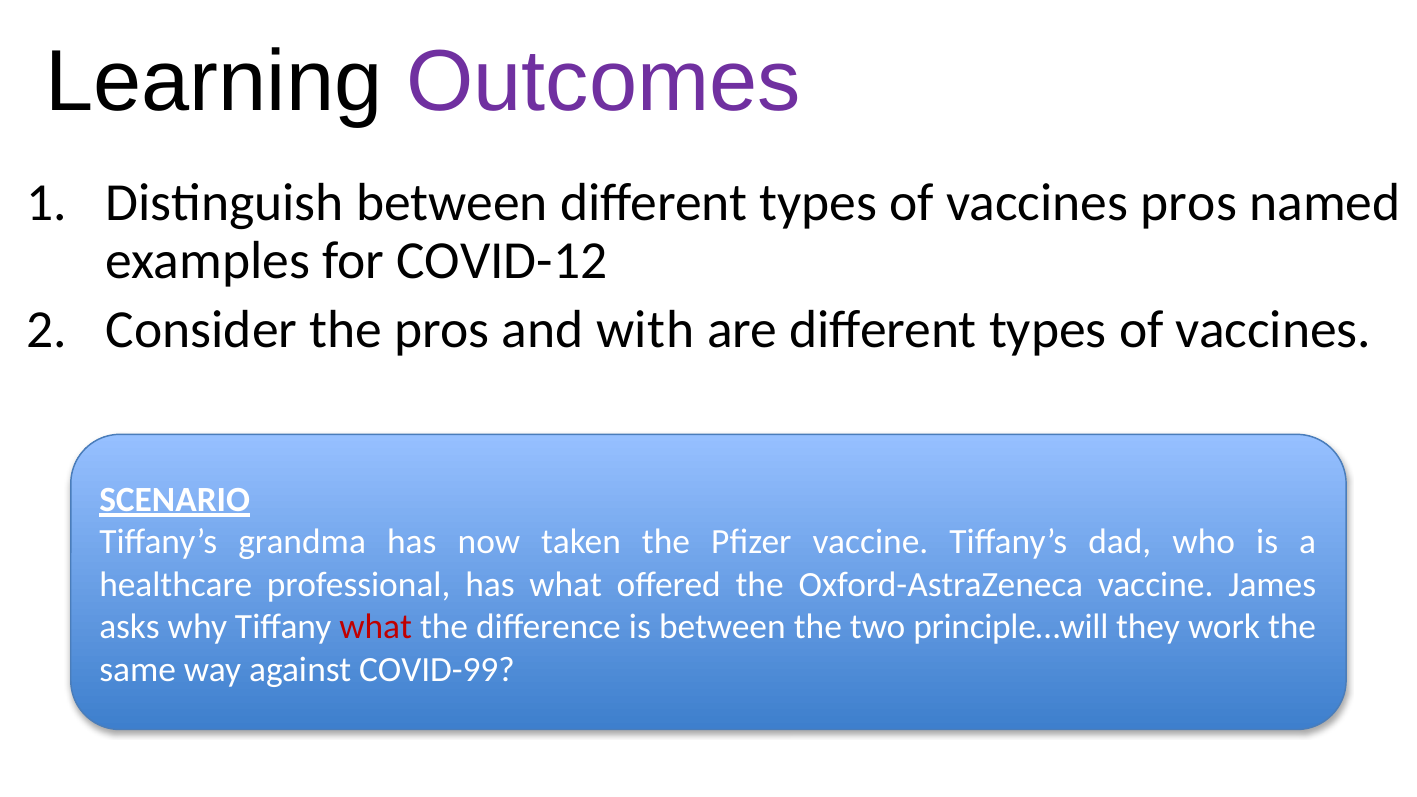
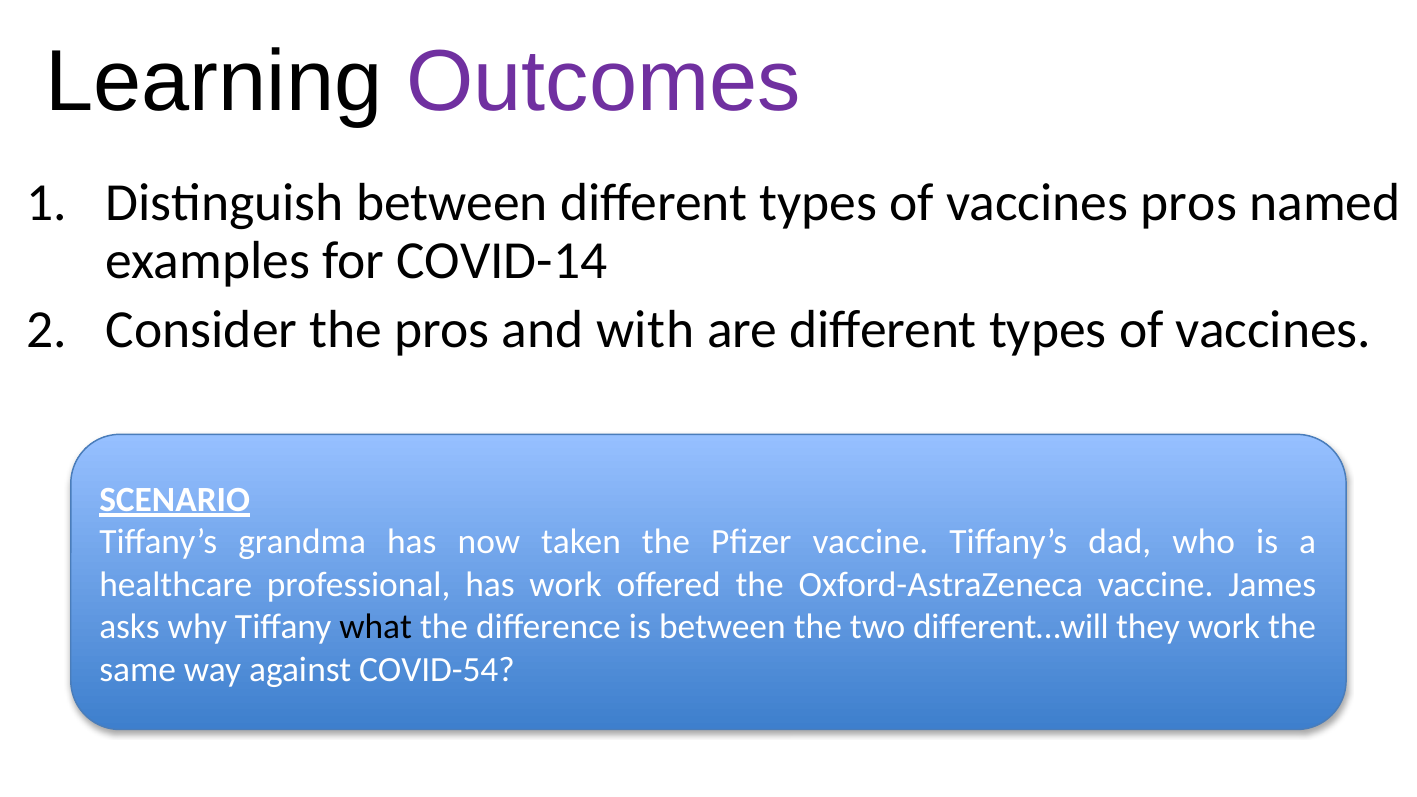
COVID-12: COVID-12 -> COVID-14
has what: what -> work
what at (376, 627) colour: red -> black
principle…will: principle…will -> different…will
COVID-99: COVID-99 -> COVID-54
